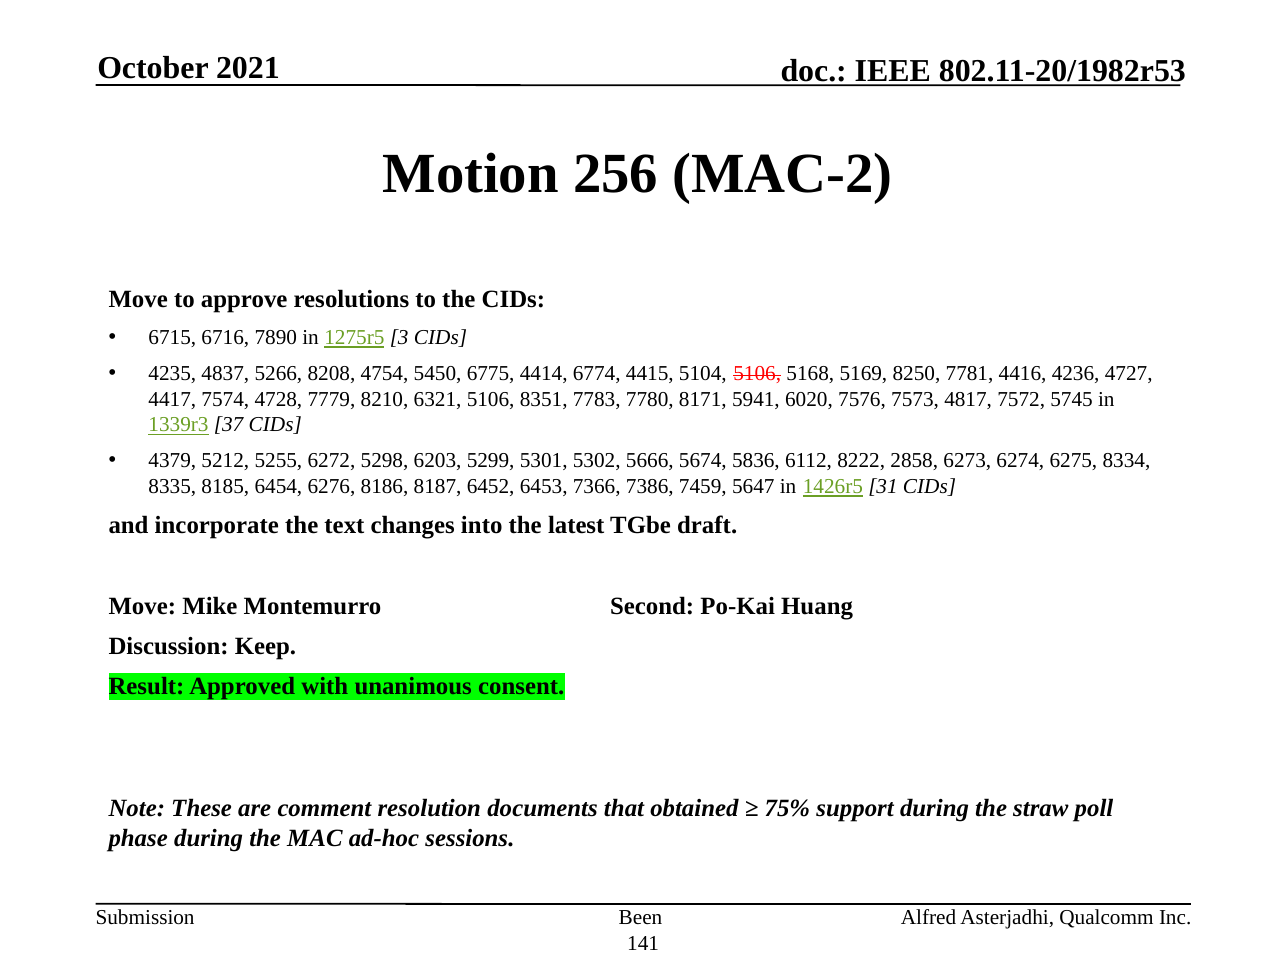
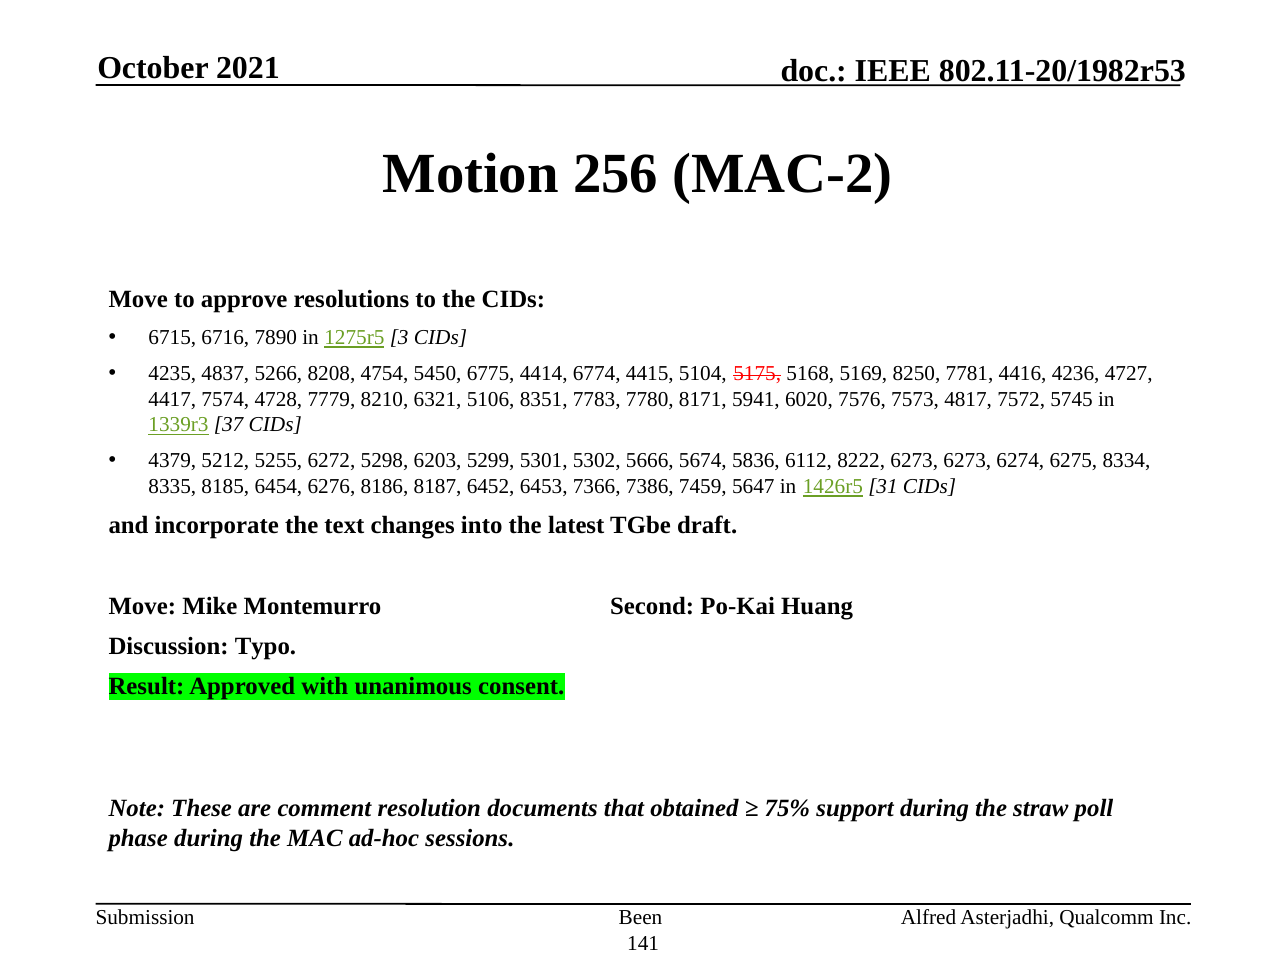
5104 5106: 5106 -> 5175
8222 2858: 2858 -> 6273
Keep: Keep -> Typo
